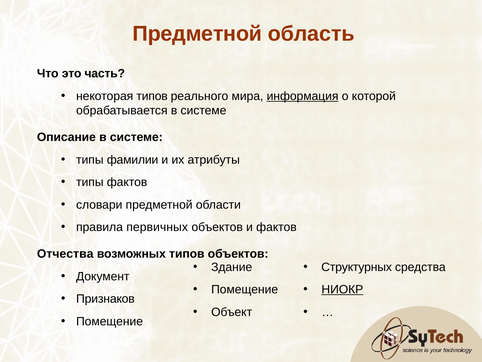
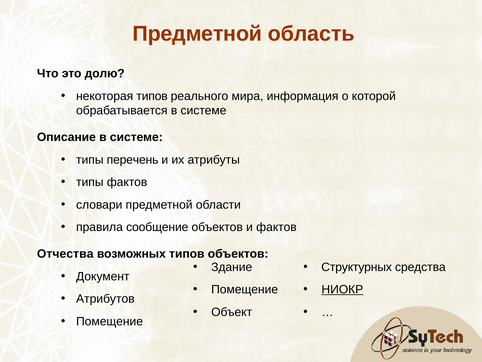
часть: часть -> долю
информация underline: present -> none
фамилии: фамилии -> перечень
первичных: первичных -> сообщение
Признаков: Признаков -> Атрибутов
